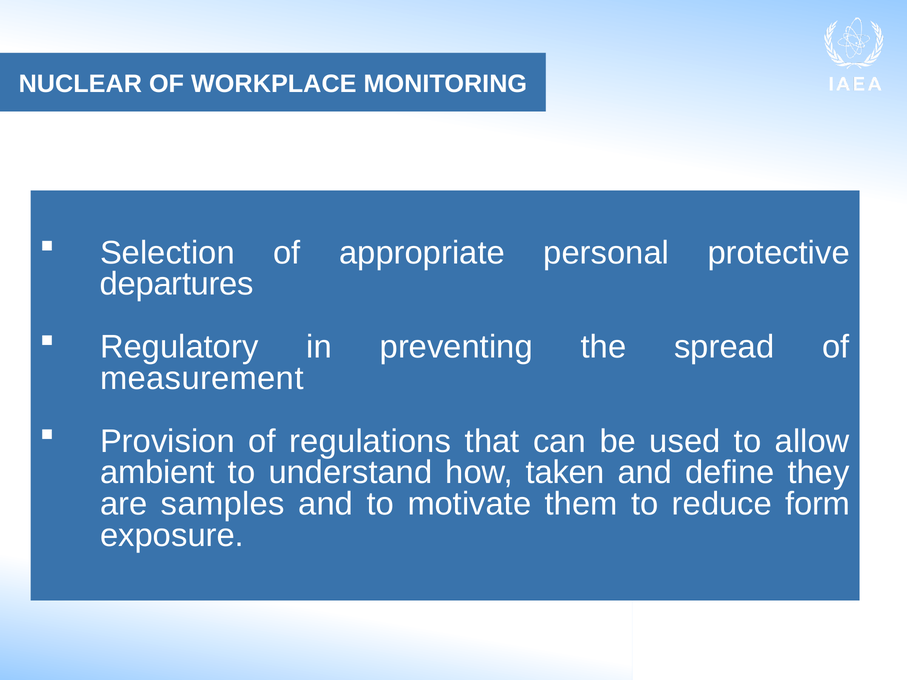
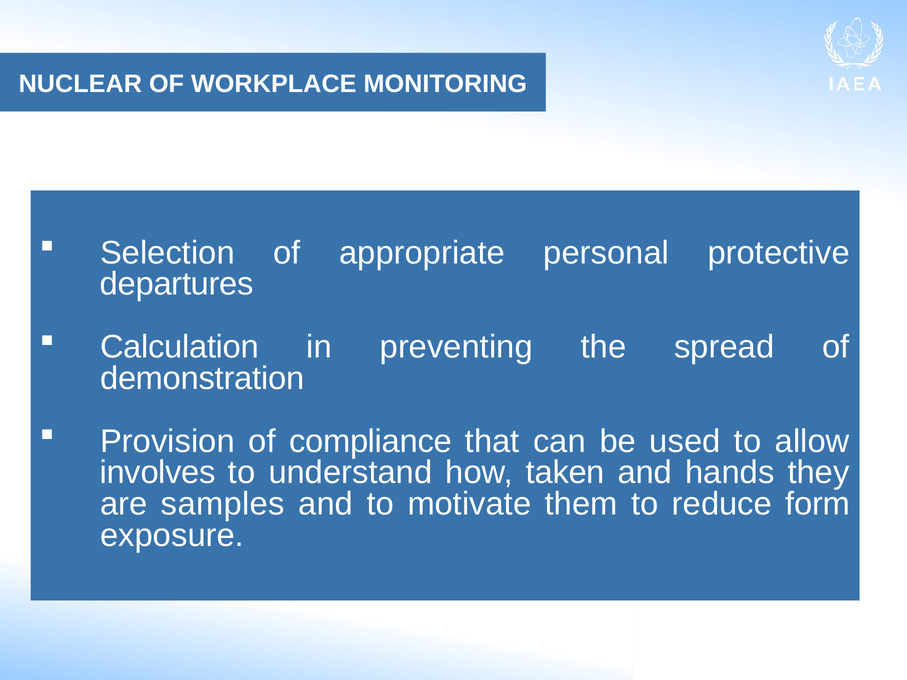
Regulatory: Regulatory -> Calculation
measurement: measurement -> demonstration
regulations: regulations -> compliance
ambient: ambient -> involves
define: define -> hands
